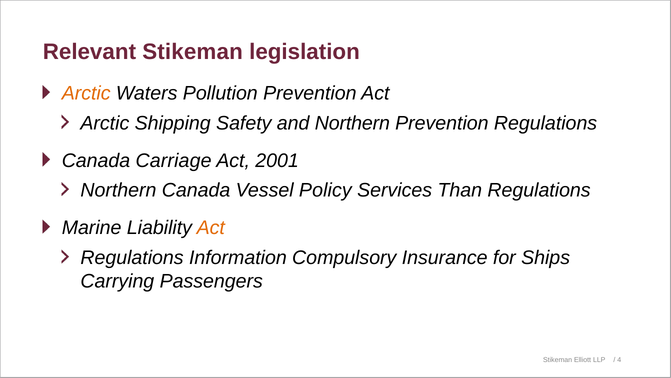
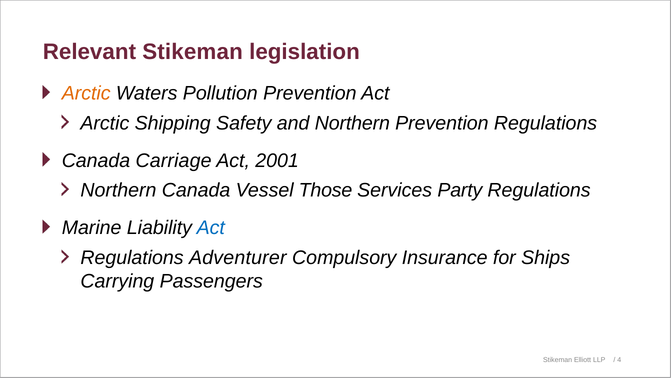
Policy: Policy -> Those
Than: Than -> Party
Act at (211, 228) colour: orange -> blue
Information: Information -> Adventurer
